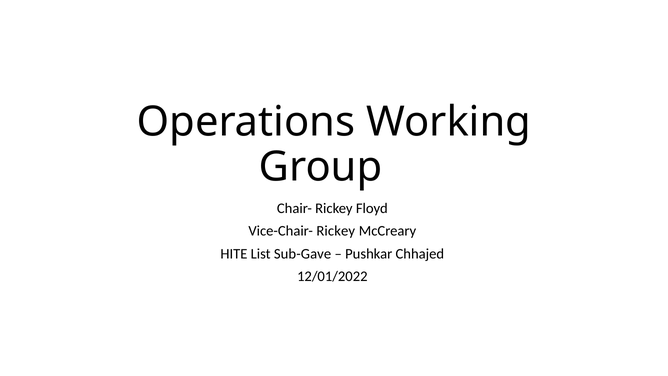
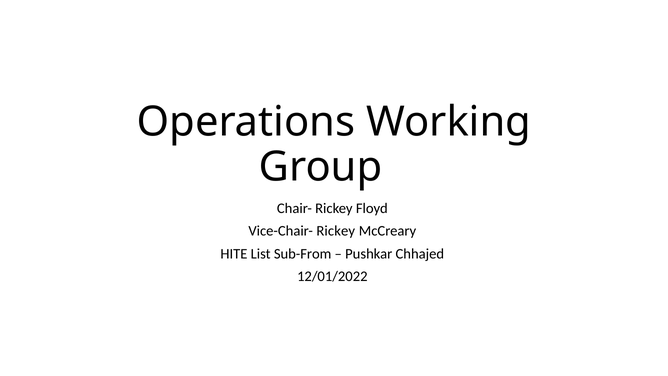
Sub-Gave: Sub-Gave -> Sub-From
